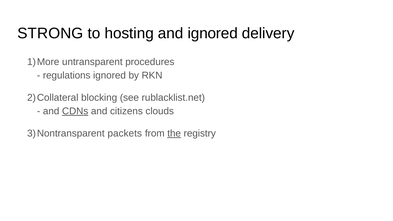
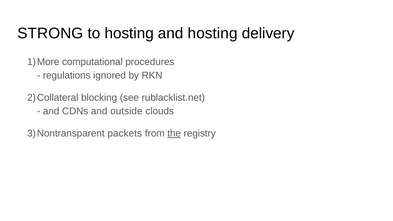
and ignored: ignored -> hosting
untransparent: untransparent -> computational
CDNs underline: present -> none
citizens: citizens -> outside
